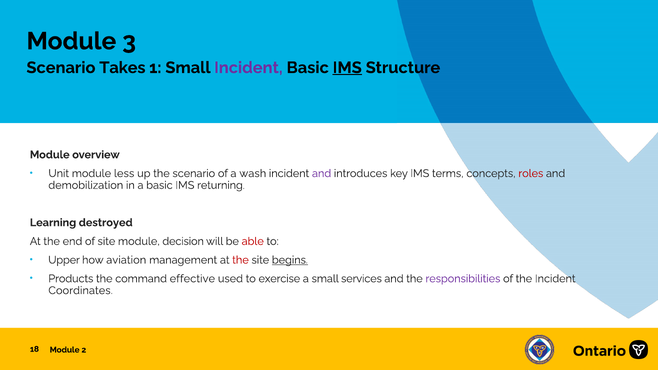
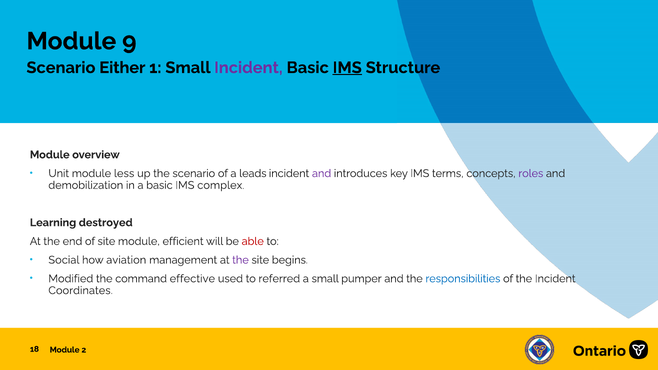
3: 3 -> 9
Takes: Takes -> Either
wash: wash -> leads
roles colour: red -> purple
returning: returning -> complex
decision: decision -> efficient
Upper: Upper -> Social
the at (241, 260) colour: red -> purple
begins underline: present -> none
Products: Products -> Modified
exercise: exercise -> referred
services: services -> pumper
responsibilities colour: purple -> blue
